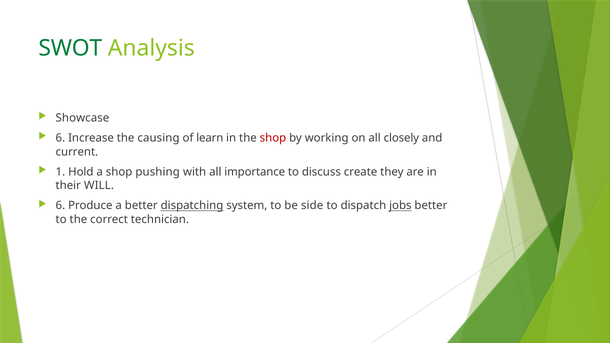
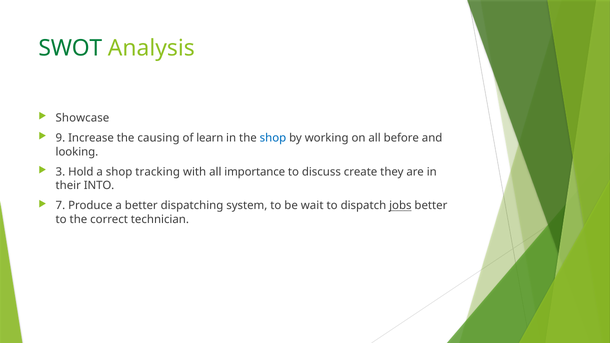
6 at (60, 138): 6 -> 9
shop at (273, 138) colour: red -> blue
closely: closely -> before
current: current -> looking
1: 1 -> 3
pushing: pushing -> tracking
WILL: WILL -> INTO
6 at (60, 206): 6 -> 7
dispatching underline: present -> none
side: side -> wait
